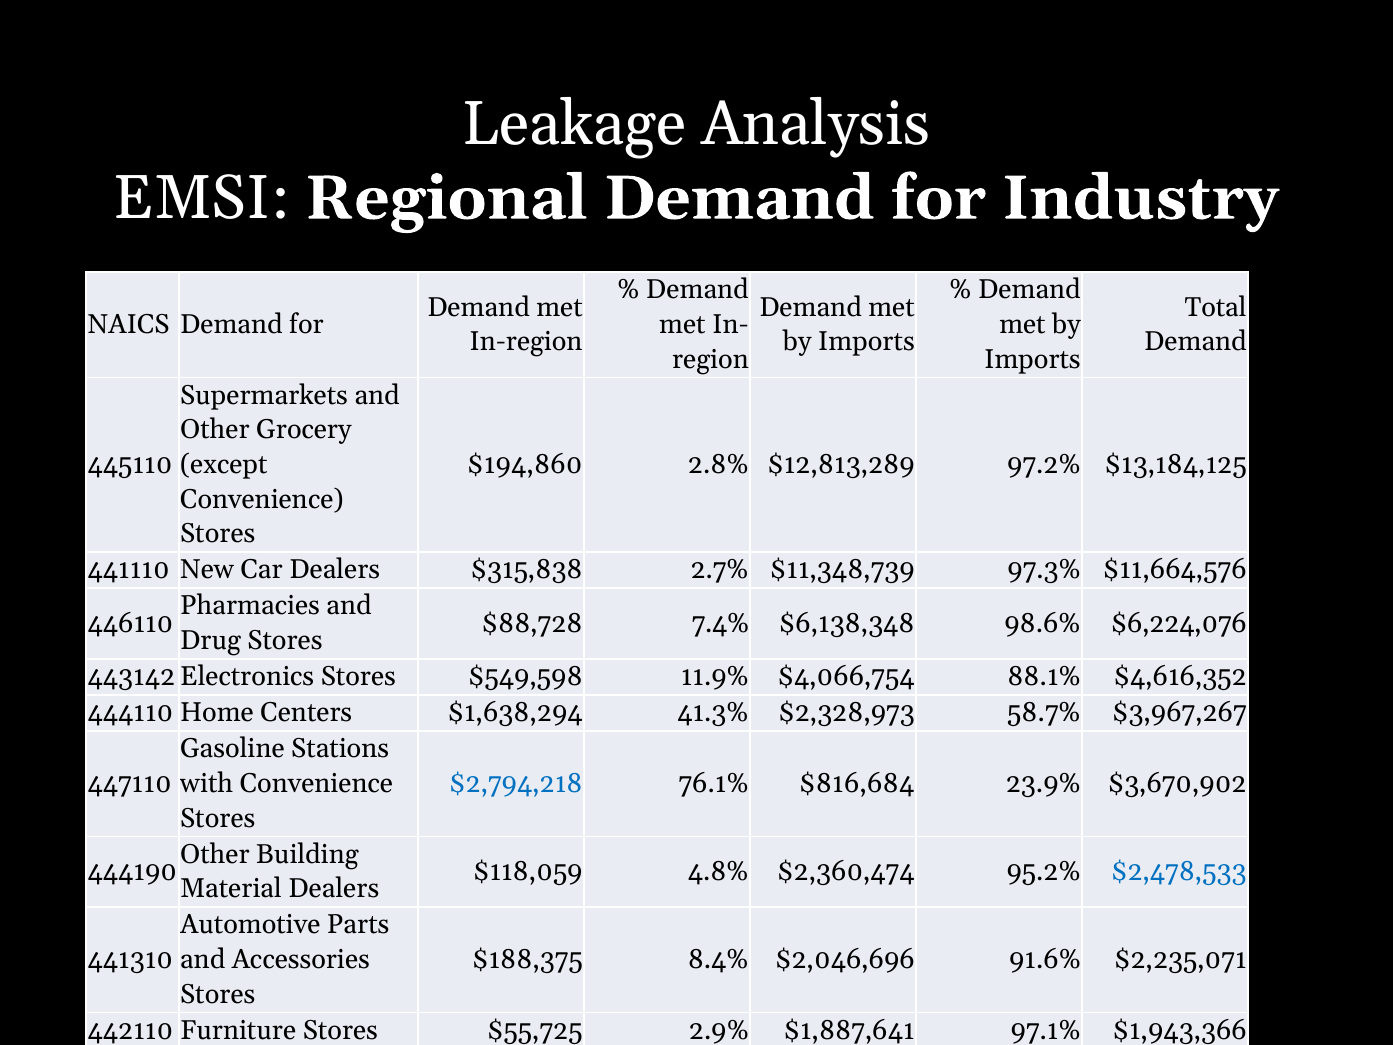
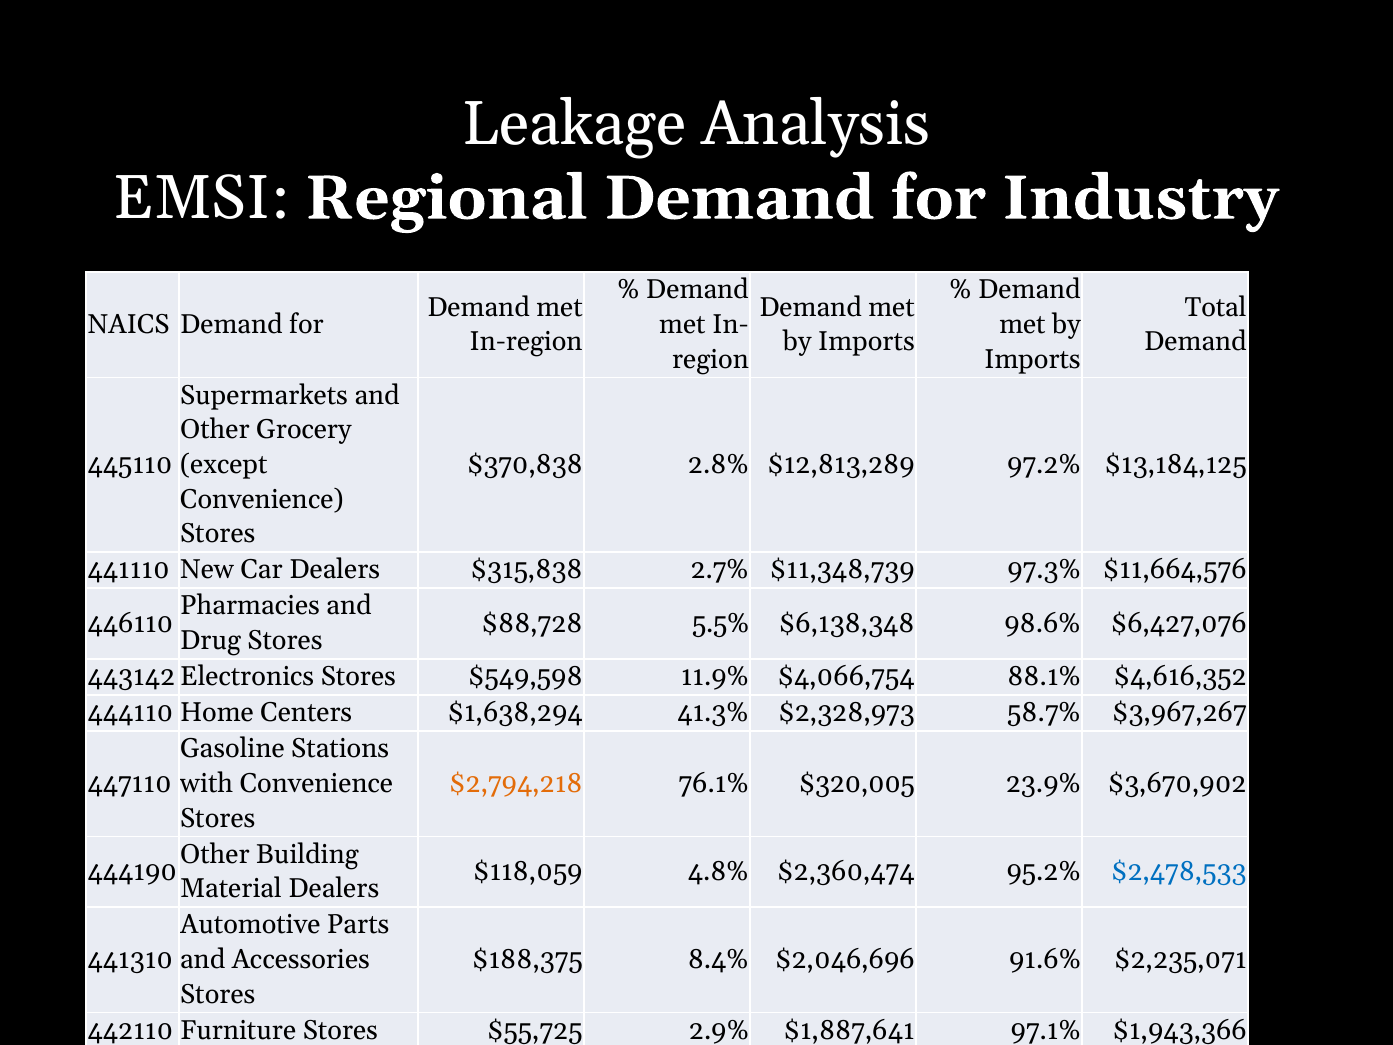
$194,860: $194,860 -> $370,838
7.4%: 7.4% -> 5.5%
$6,224,076: $6,224,076 -> $6,427,076
$2,794,218 colour: blue -> orange
$816,684: $816,684 -> $320,005
